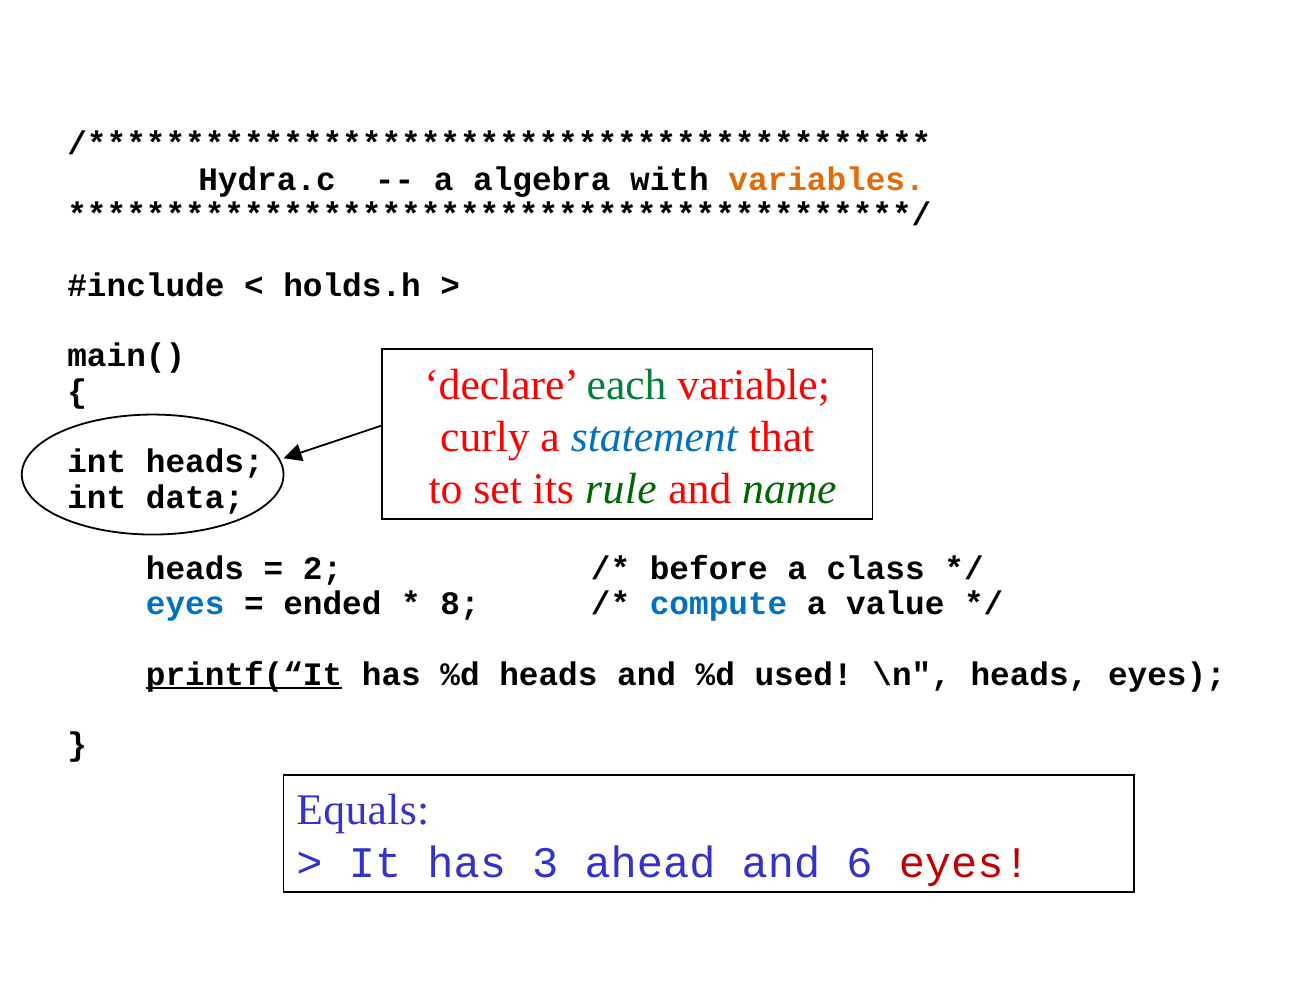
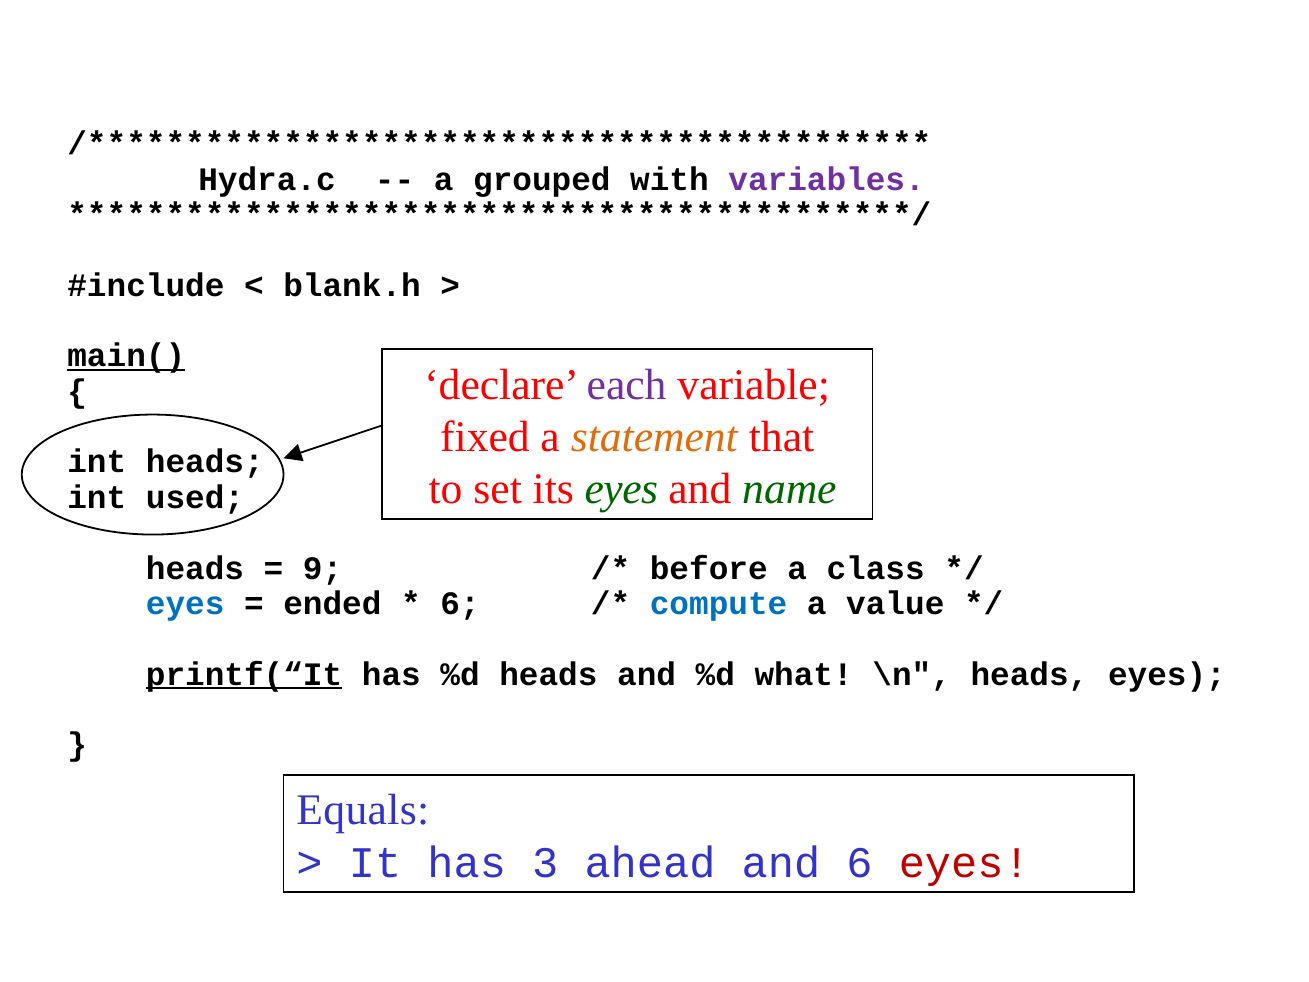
algebra: algebra -> grouped
variables colour: orange -> purple
holds.h: holds.h -> blank.h
main( underline: none -> present
each colour: green -> purple
curly: curly -> fixed
statement colour: blue -> orange
its rule: rule -> eyes
data: data -> used
2: 2 -> 9
8 at (460, 603): 8 -> 6
used: used -> what
